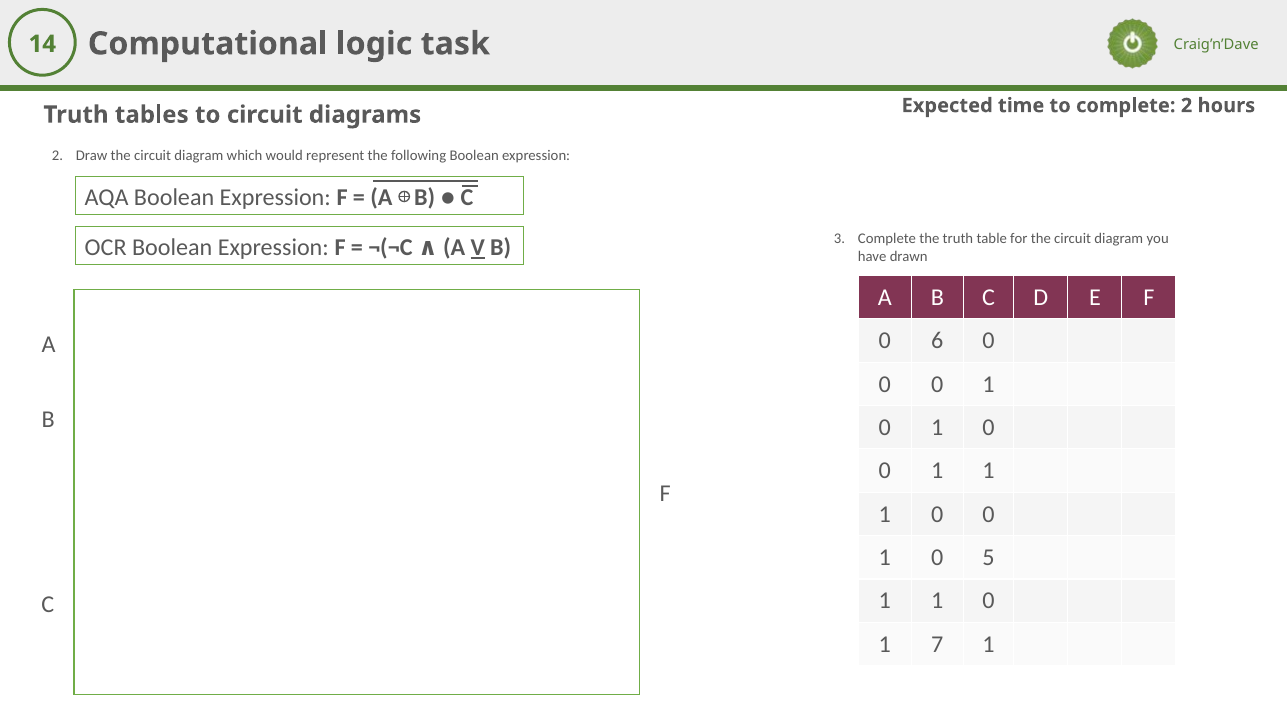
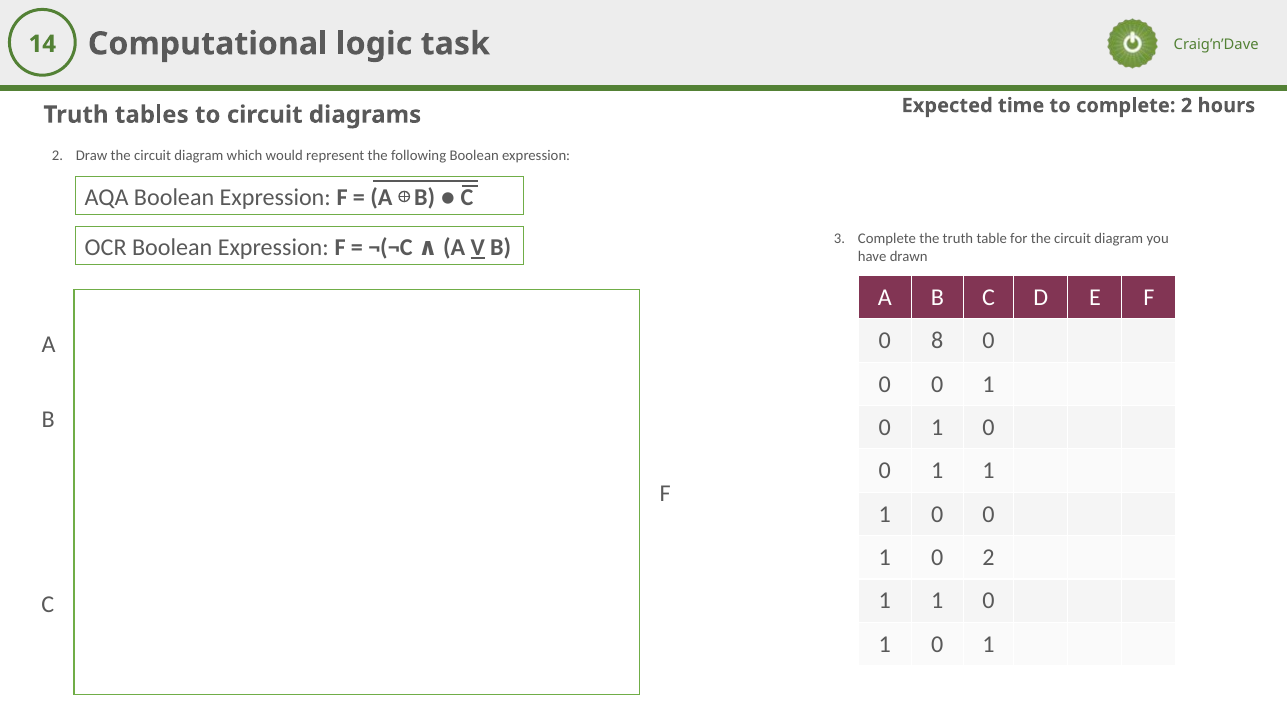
6: 6 -> 8
0 5: 5 -> 2
7 at (937, 644): 7 -> 0
